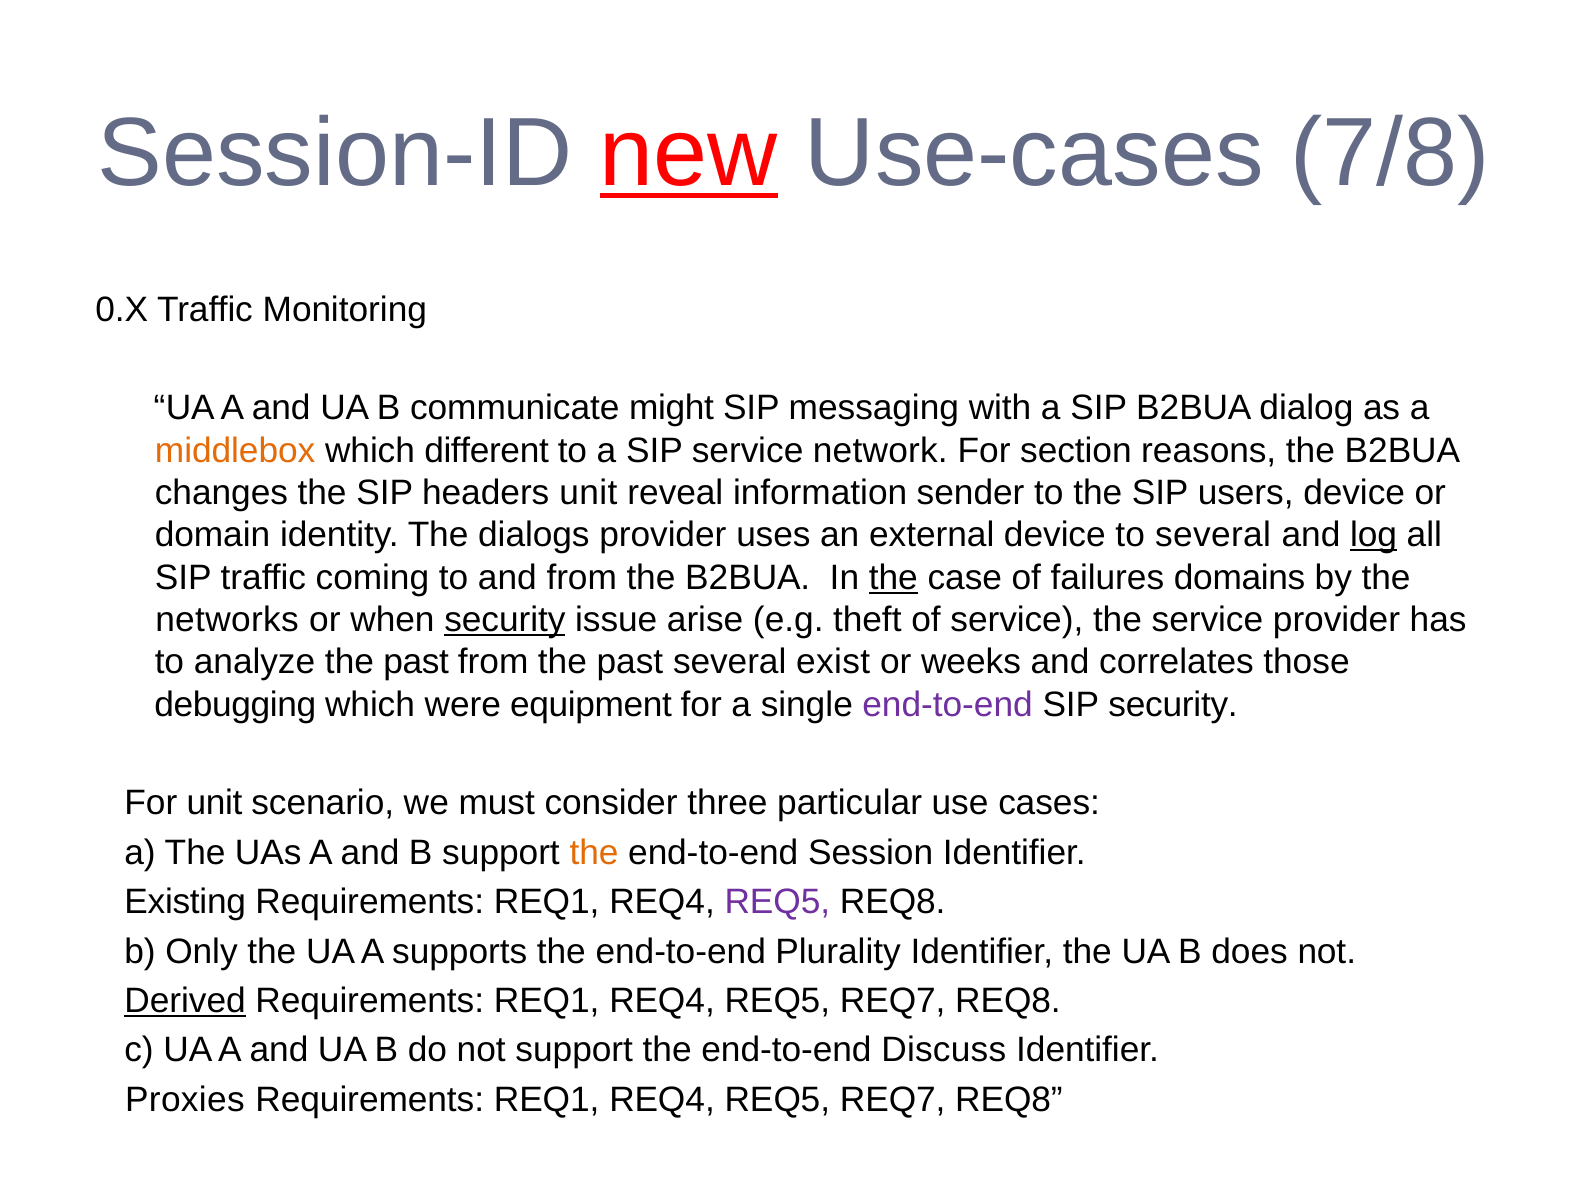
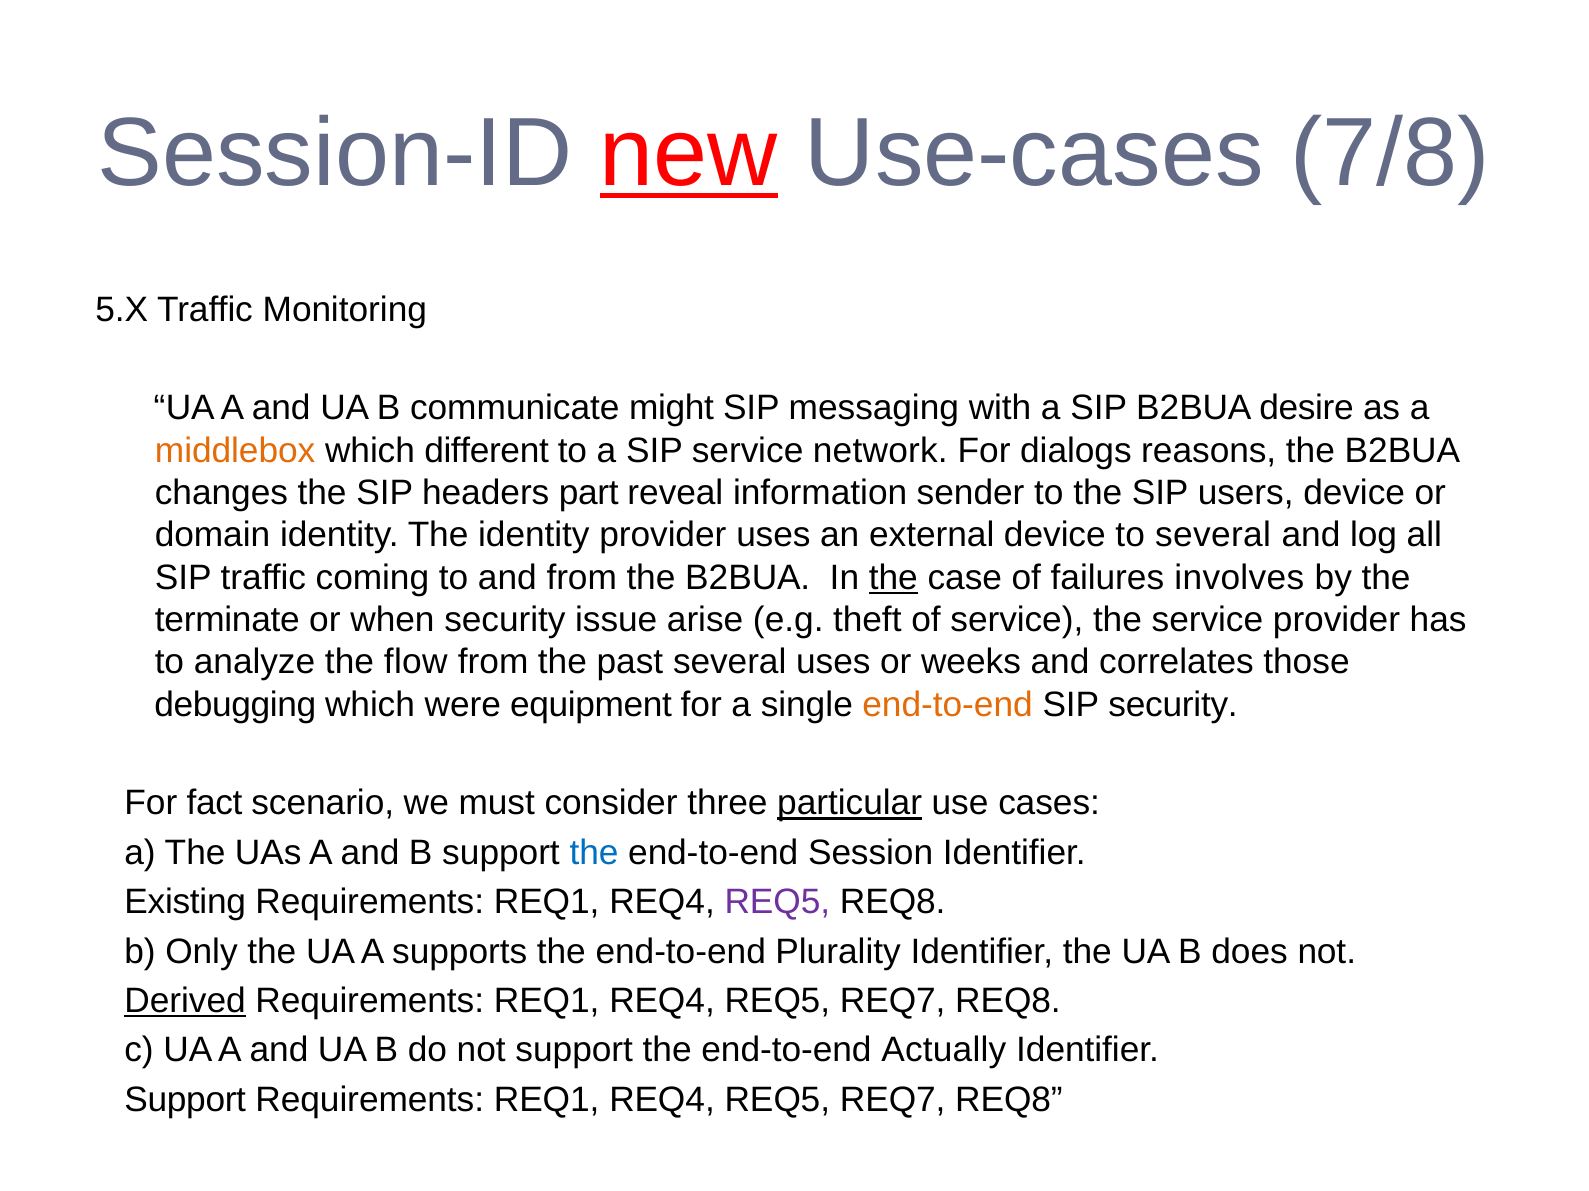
0.X: 0.X -> 5.X
dialog: dialog -> desire
section: section -> dialogs
headers unit: unit -> part
The dialogs: dialogs -> identity
log underline: present -> none
domains: domains -> involves
networks: networks -> terminate
security at (505, 620) underline: present -> none
analyze the past: past -> flow
several exist: exist -> uses
end-to-end at (948, 705) colour: purple -> orange
For unit: unit -> fact
particular underline: none -> present
the at (594, 853) colour: orange -> blue
Discuss: Discuss -> Actually
Proxies at (185, 1100): Proxies -> Support
